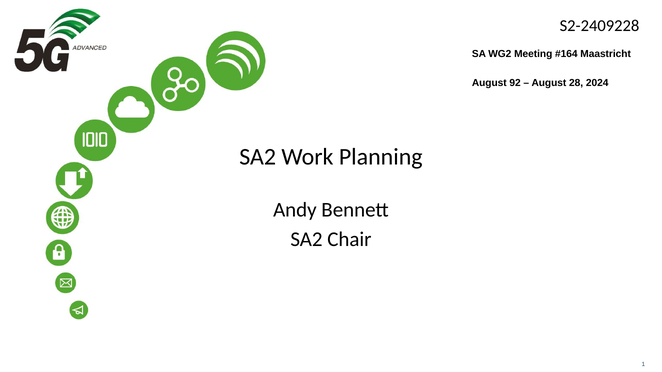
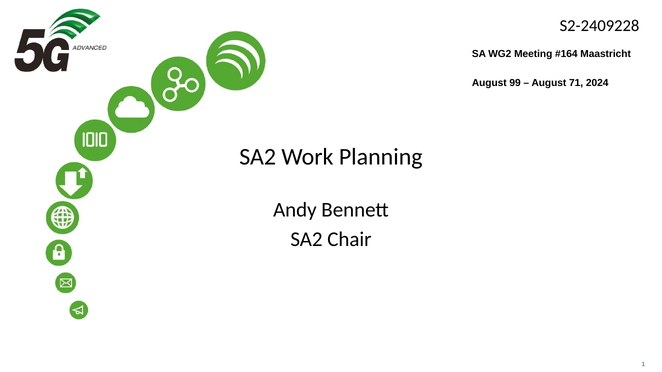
92: 92 -> 99
28: 28 -> 71
